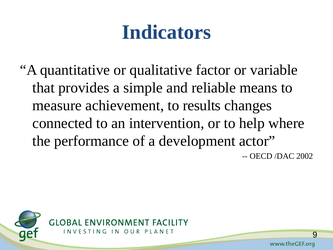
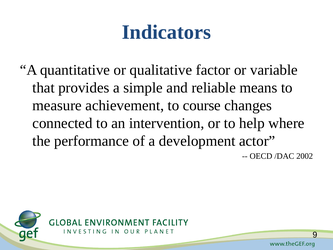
results: results -> course
